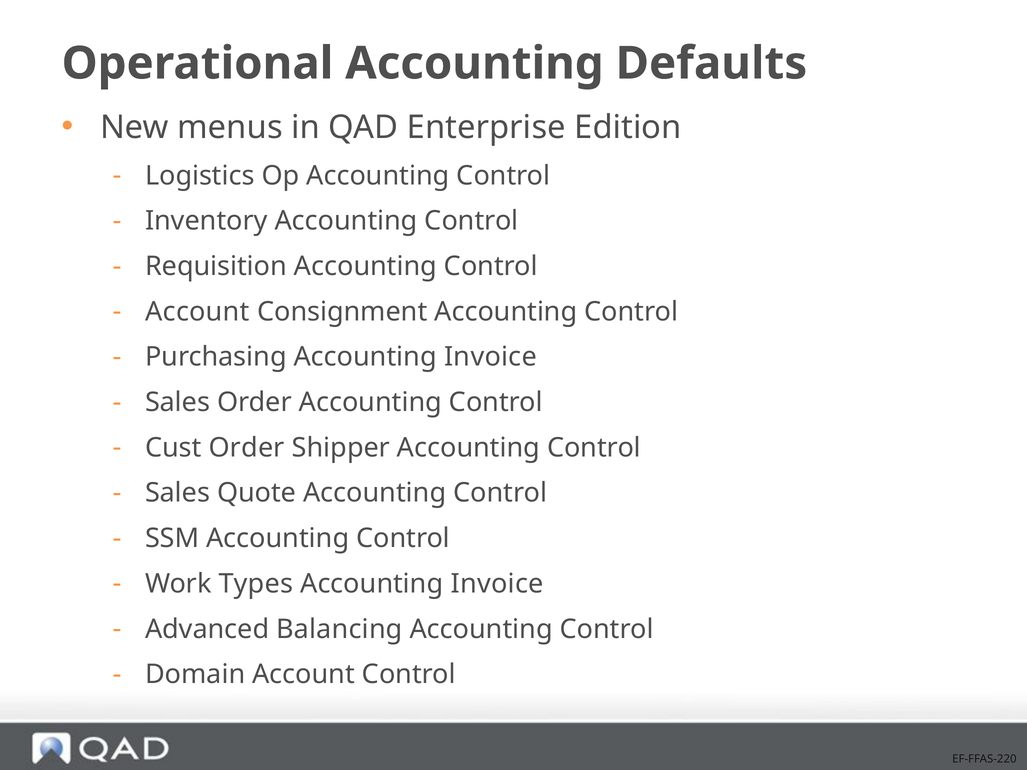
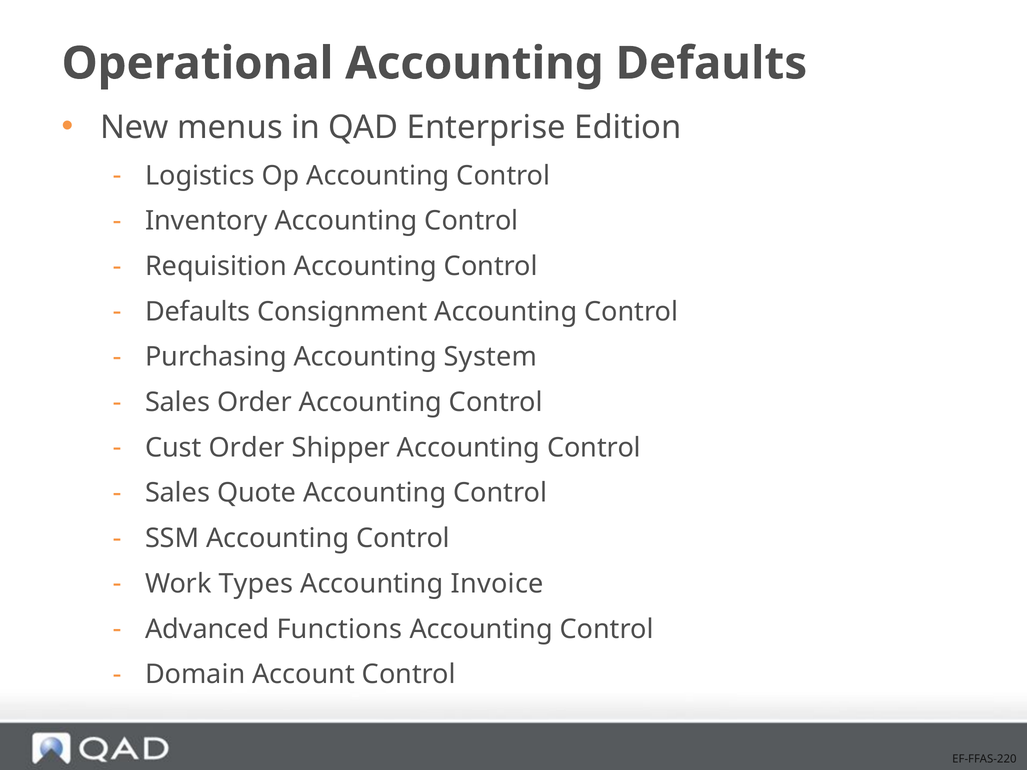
Account at (197, 312): Account -> Defaults
Purchasing Accounting Invoice: Invoice -> System
Balancing: Balancing -> Functions
